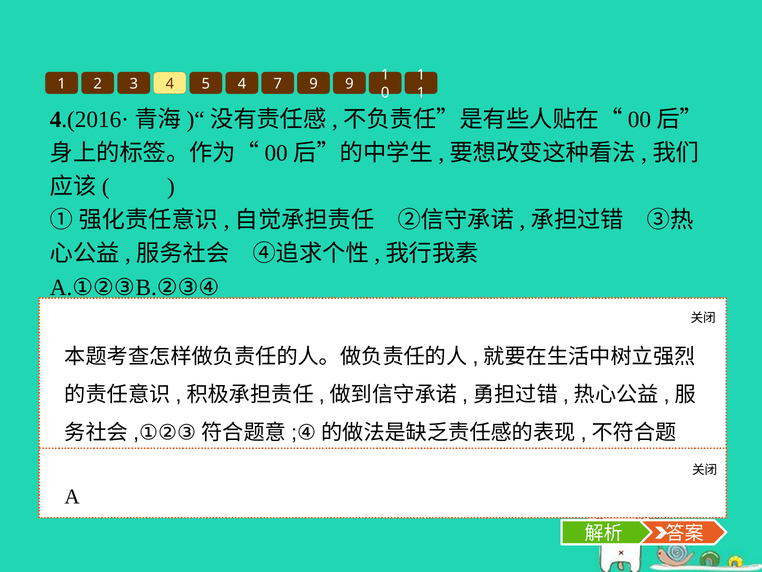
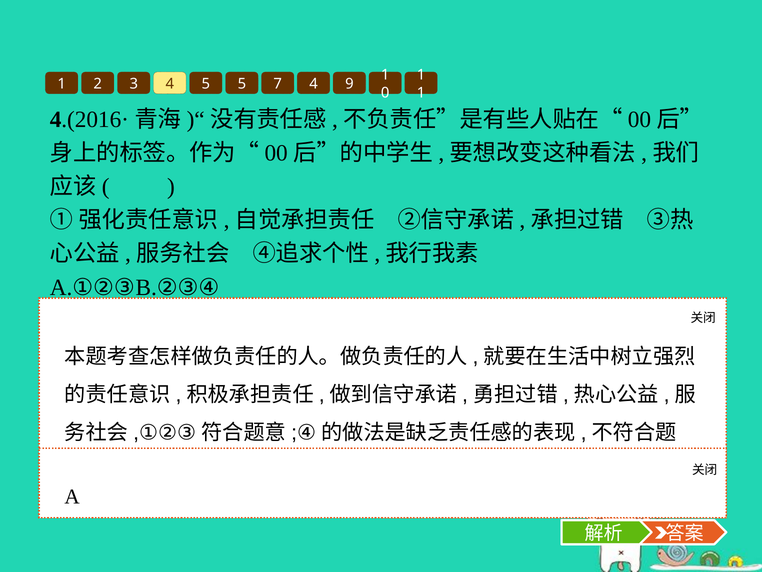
5 4: 4 -> 5
7 9: 9 -> 4
